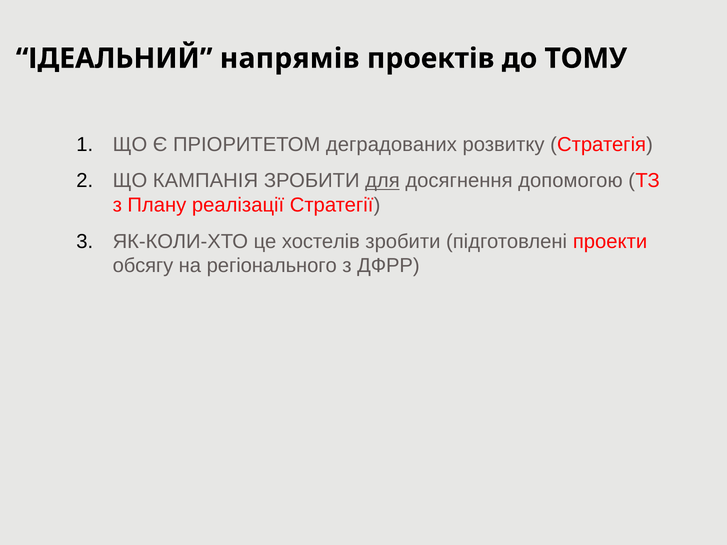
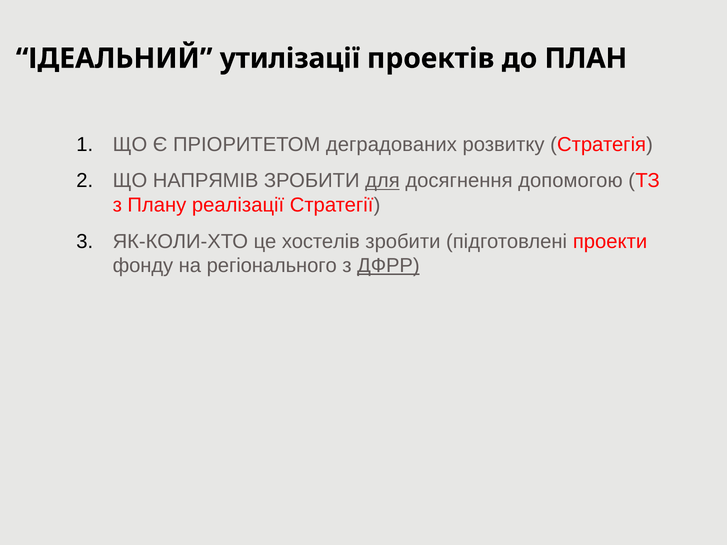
напрямів: напрямів -> утилізації
ТОМУ: ТОМУ -> ПЛАН
КАМПАНІЯ: КАМПАНІЯ -> НАПРЯМІВ
обсягу: обсягу -> фонду
ДФРР underline: none -> present
